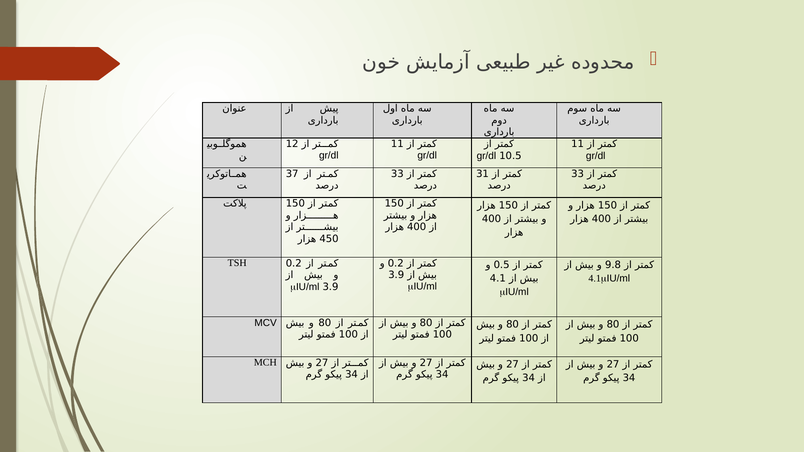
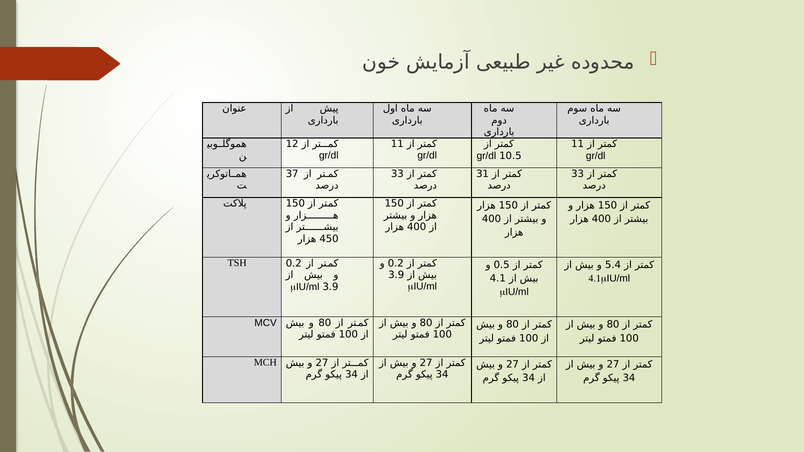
9.8: 9.8 -> 5.4
